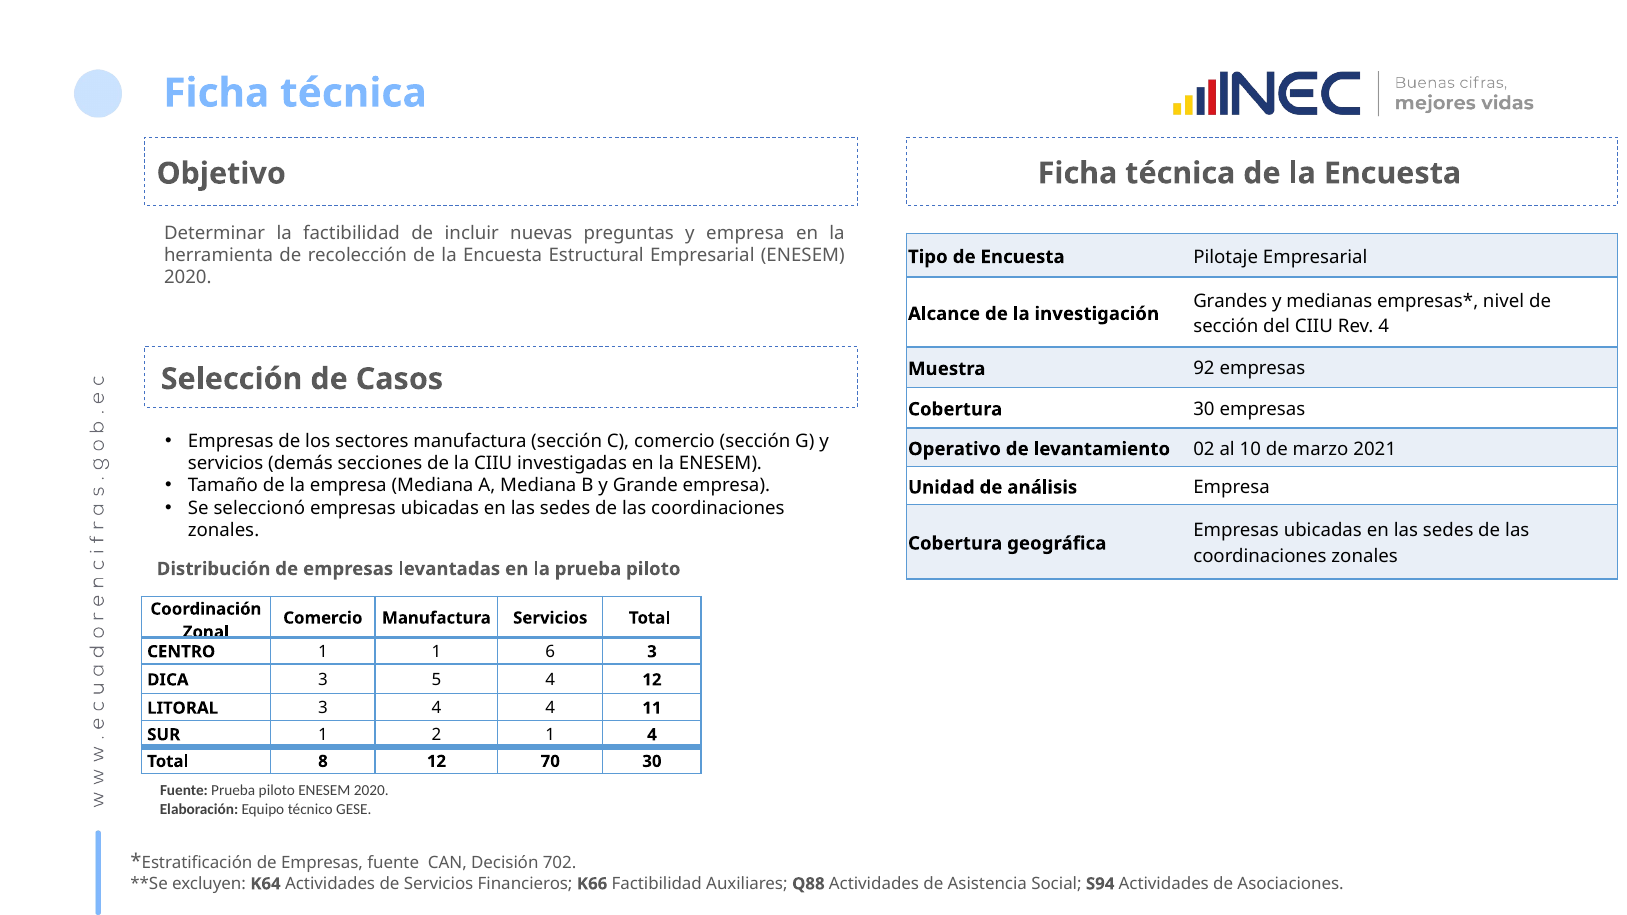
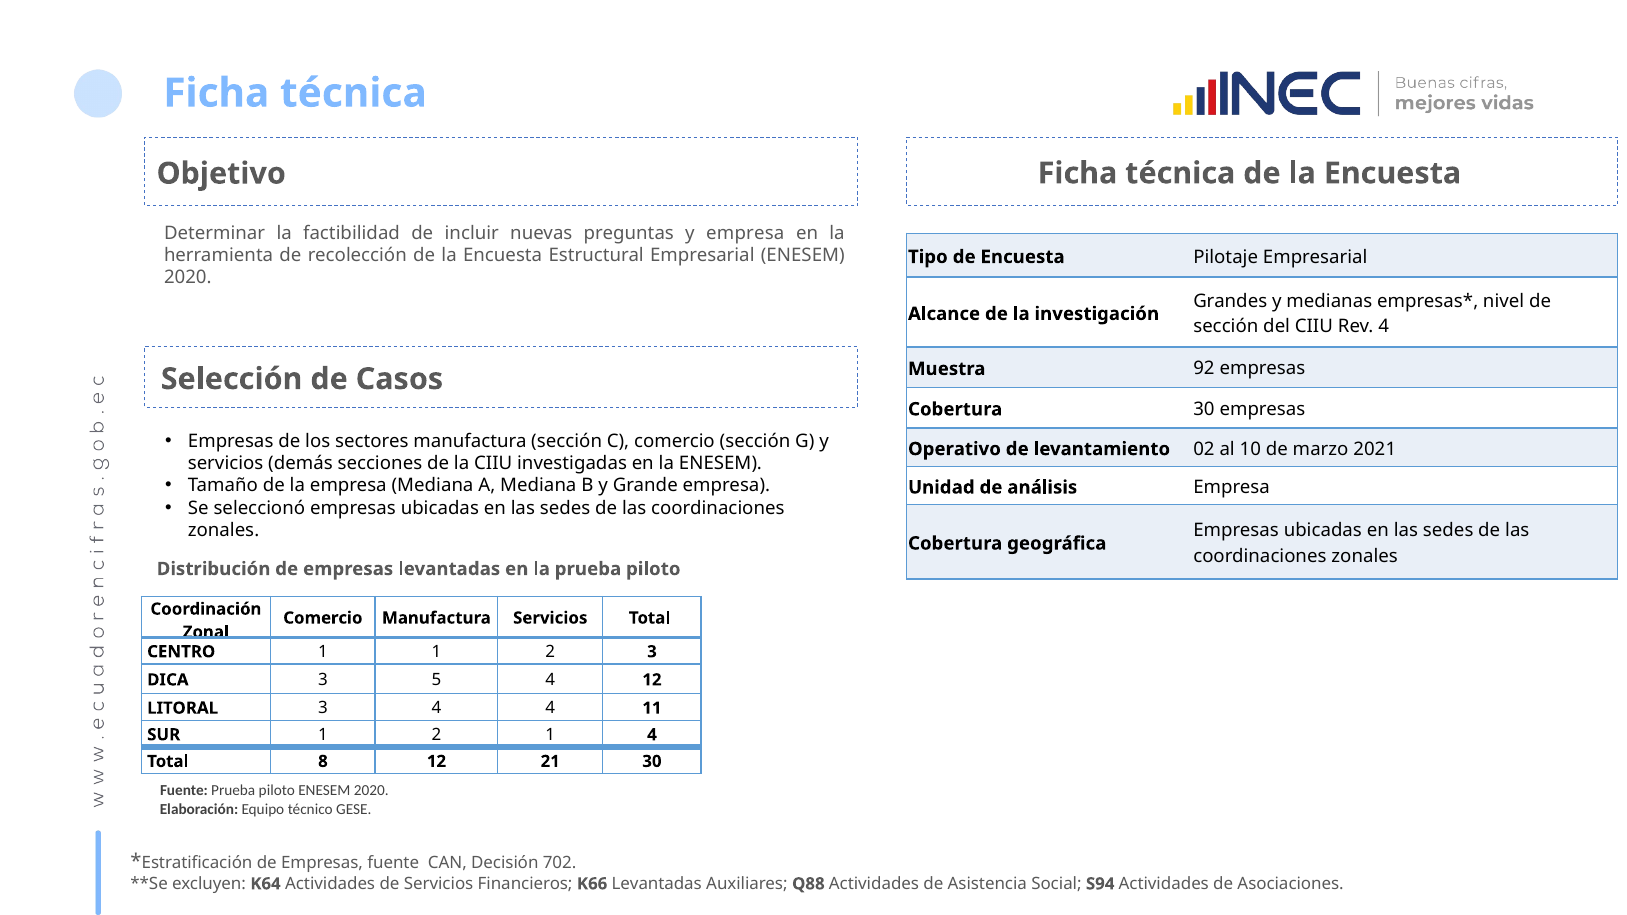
1 1 6: 6 -> 2
70: 70 -> 21
K66 Factibilidad: Factibilidad -> Levantadas
